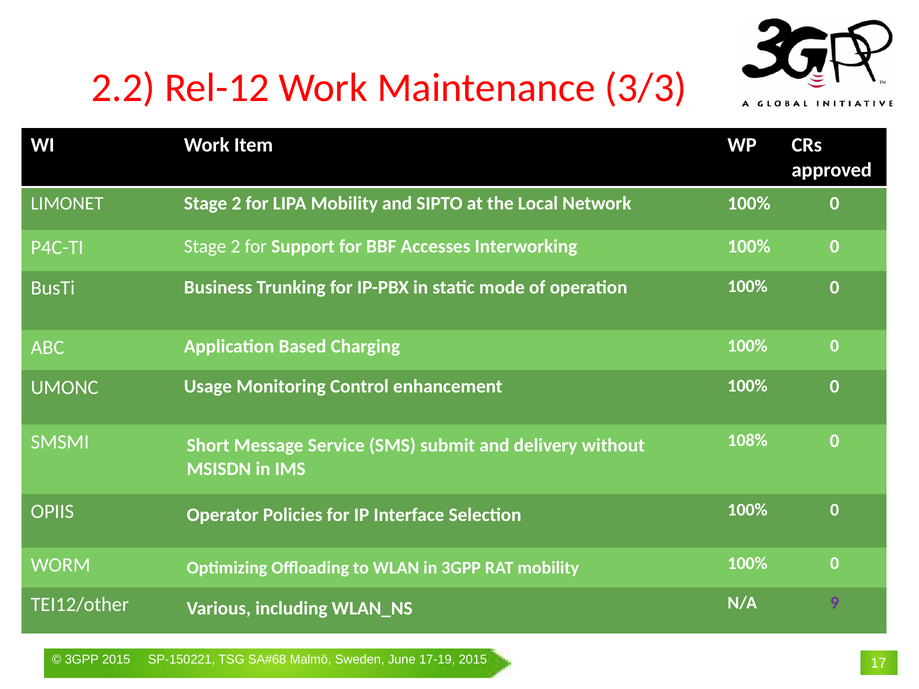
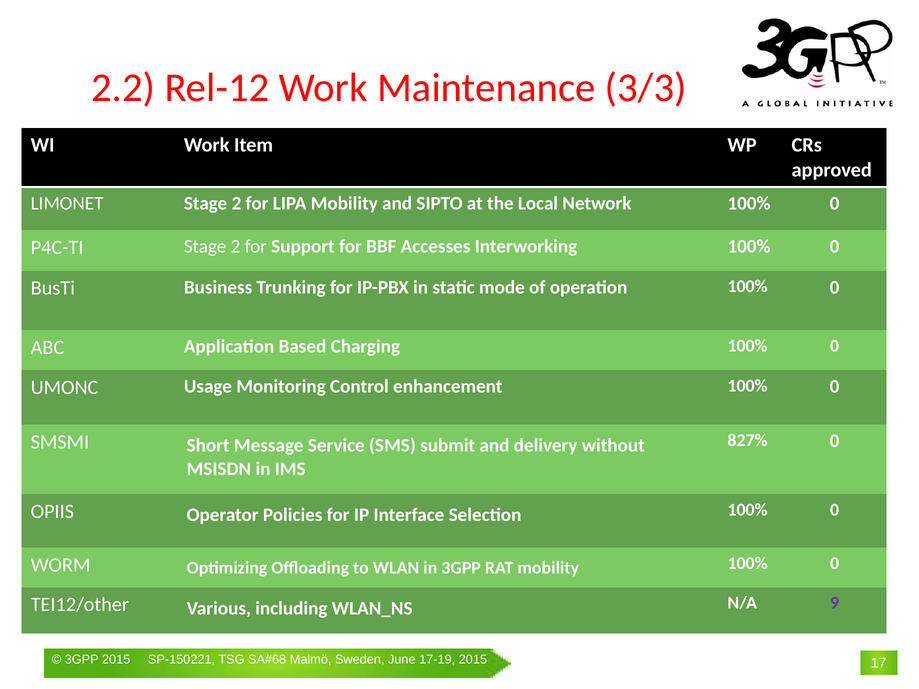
108%: 108% -> 827%
